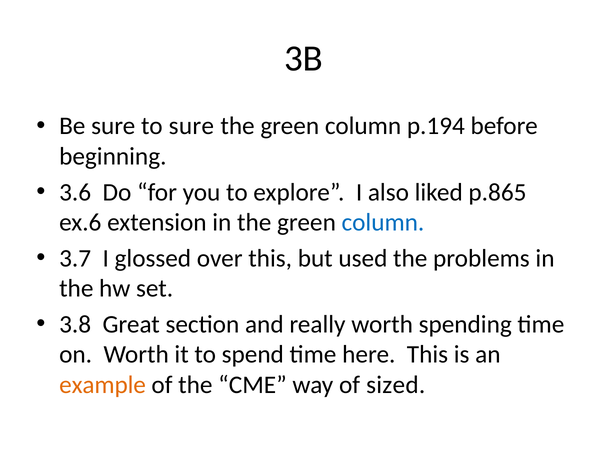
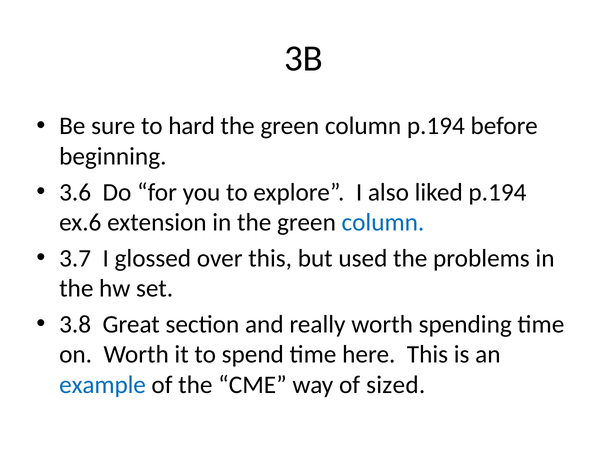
to sure: sure -> hard
liked p.865: p.865 -> p.194
example colour: orange -> blue
